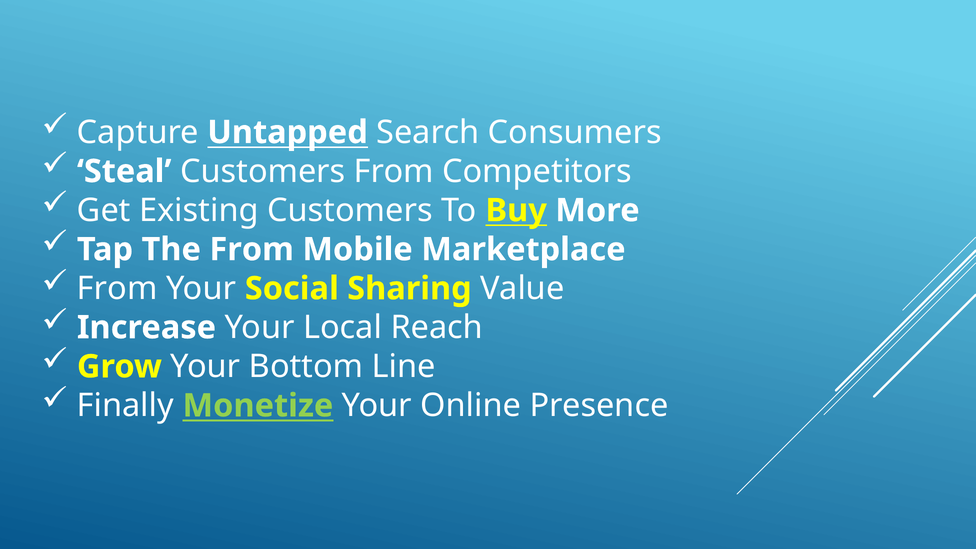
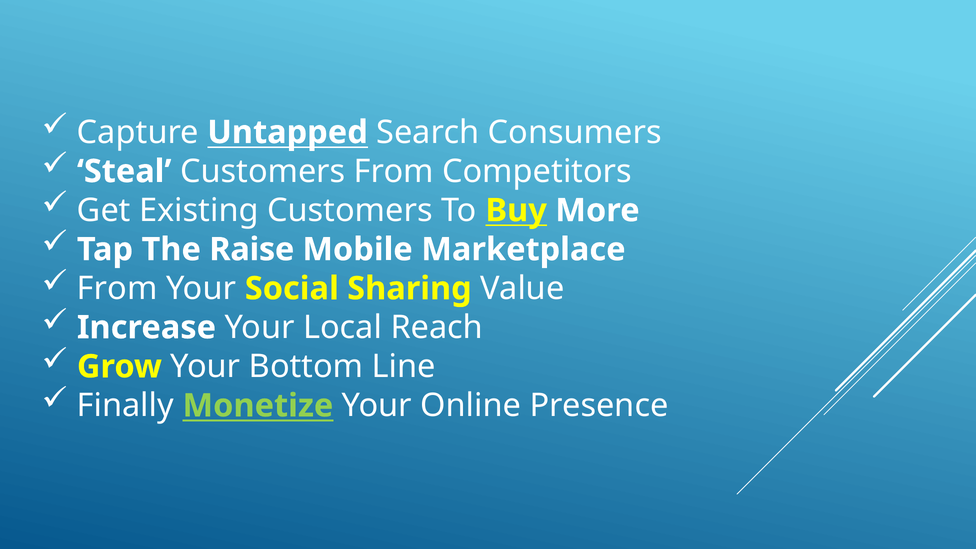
The From: From -> Raise
